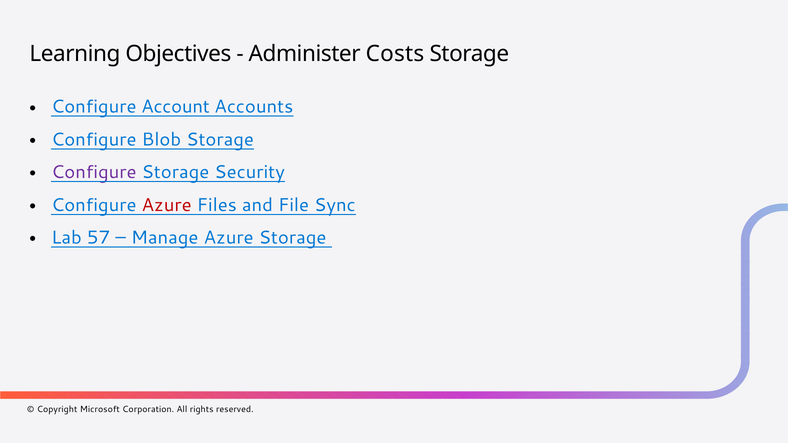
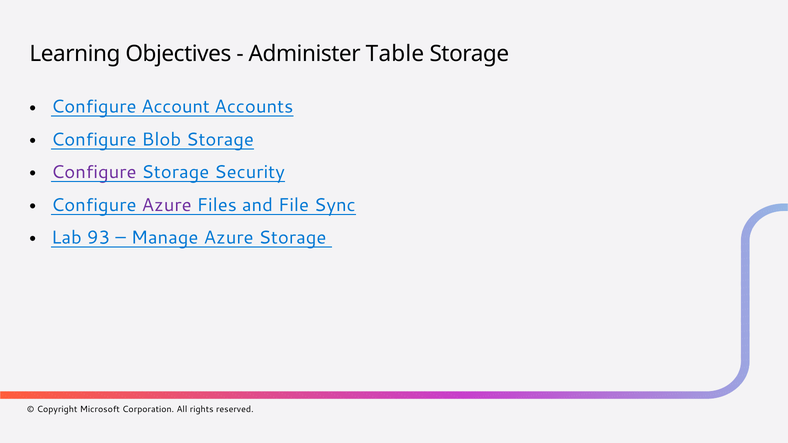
Costs: Costs -> Table
Azure at (167, 205) colour: red -> purple
57: 57 -> 93
